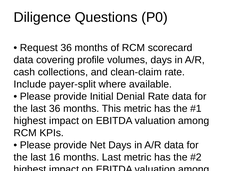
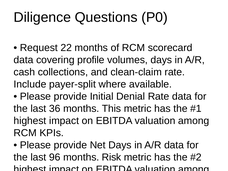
Request 36: 36 -> 22
16: 16 -> 96
months Last: Last -> Risk
